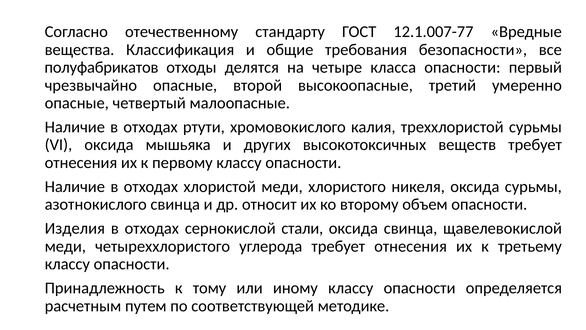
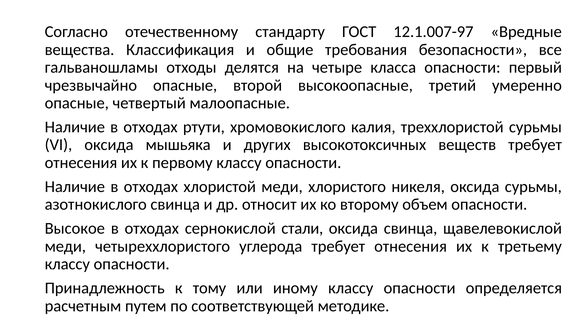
12.1.007-77: 12.1.007-77 -> 12.1.007-97
полуфабрикатов: полуфабрикатов -> гальваношламы
Изделия: Изделия -> Высокое
